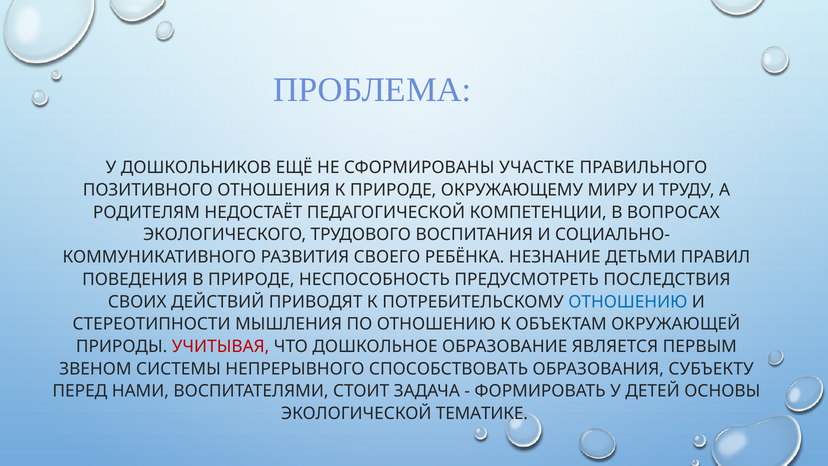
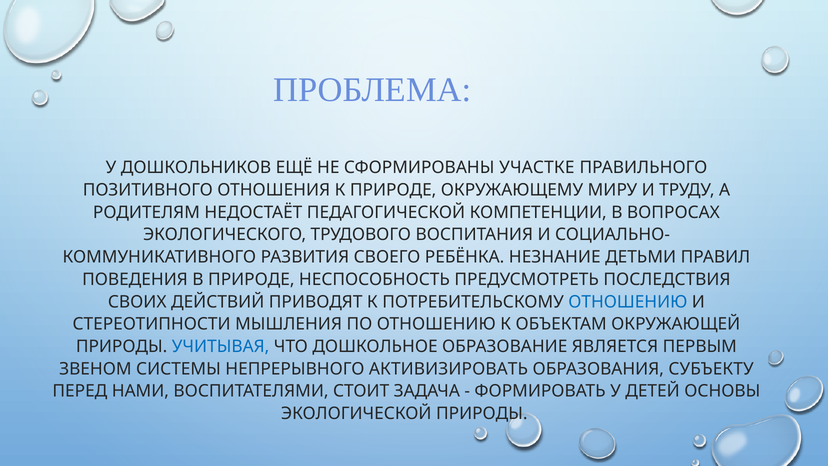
УЧИТЫВАЯ colour: red -> blue
СПОСОБСТВОВАТЬ: СПОСОБСТВОВАТЬ -> АКТИВИЗИРОВАТЬ
ЭКОЛОГИЧЕСКОЙ ТЕМАТИКЕ: ТЕМАТИКЕ -> ПРИРОДЫ
